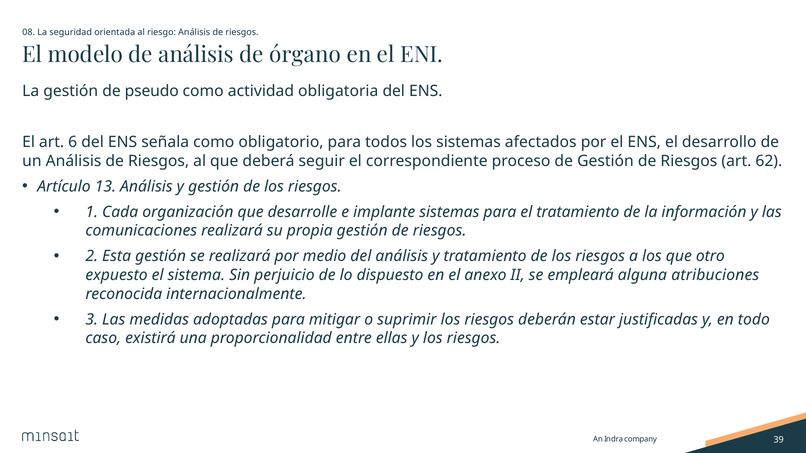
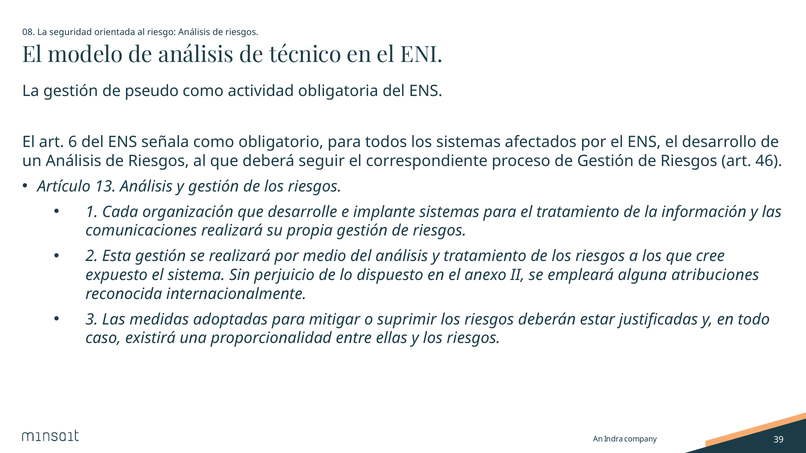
órgano: órgano -> técnico
62: 62 -> 46
otro: otro -> cree
